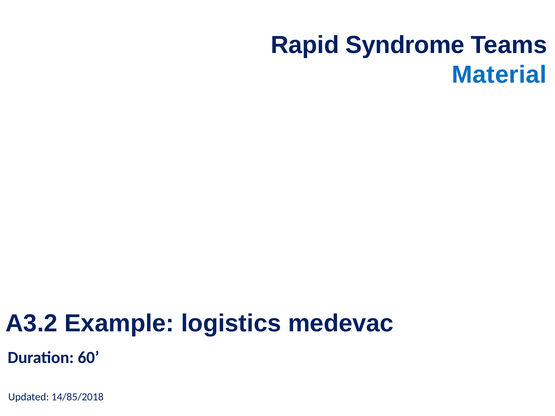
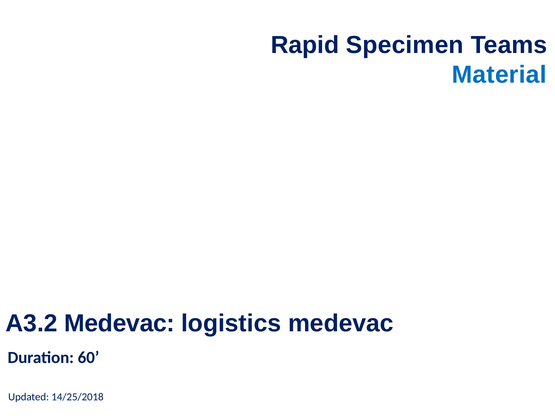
Syndrome: Syndrome -> Specimen
A3.2 Example: Example -> Medevac
14/85/2018: 14/85/2018 -> 14/25/2018
